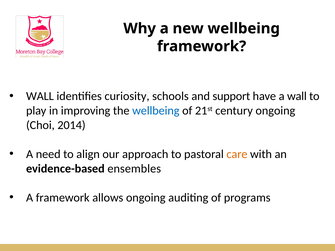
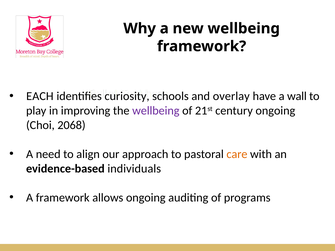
WALL at (40, 96): WALL -> EACH
support: support -> overlay
wellbeing at (156, 111) colour: blue -> purple
2014: 2014 -> 2068
ensembles: ensembles -> individuals
